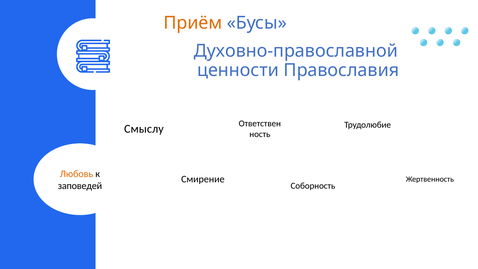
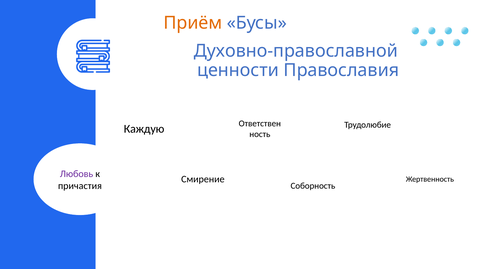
Смыслу: Смыслу -> Каждую
Любовь colour: orange -> purple
заповедей: заповедей -> причастия
